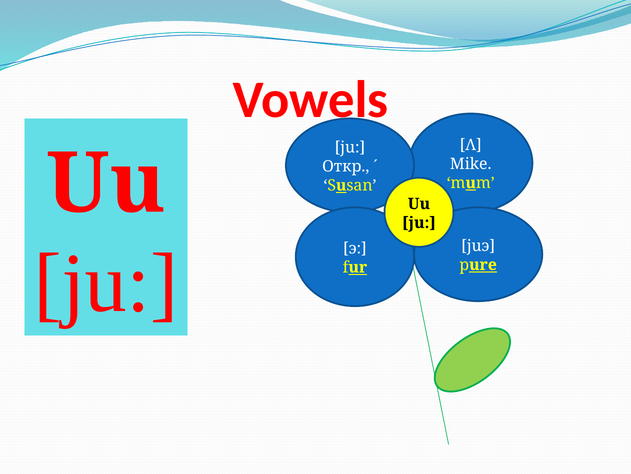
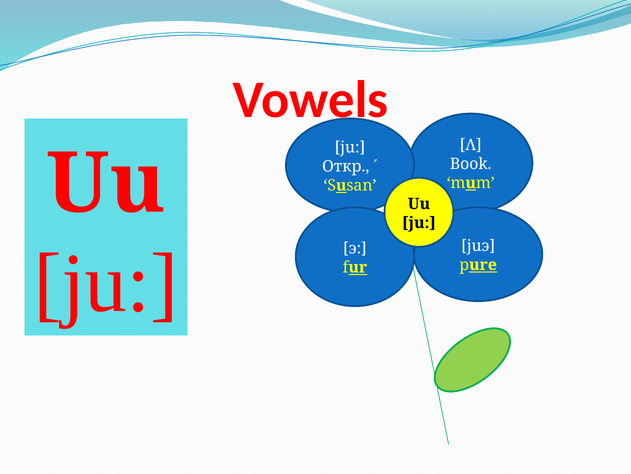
Mike: Mike -> Book
